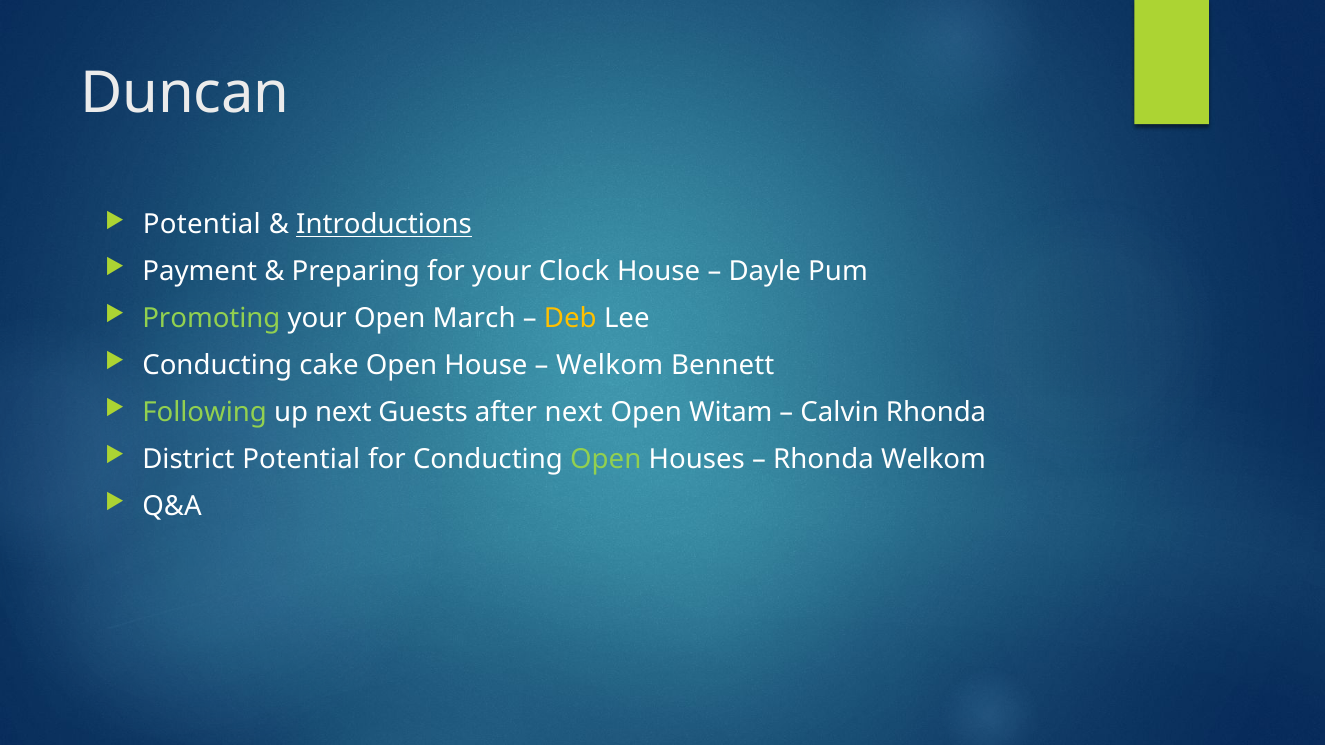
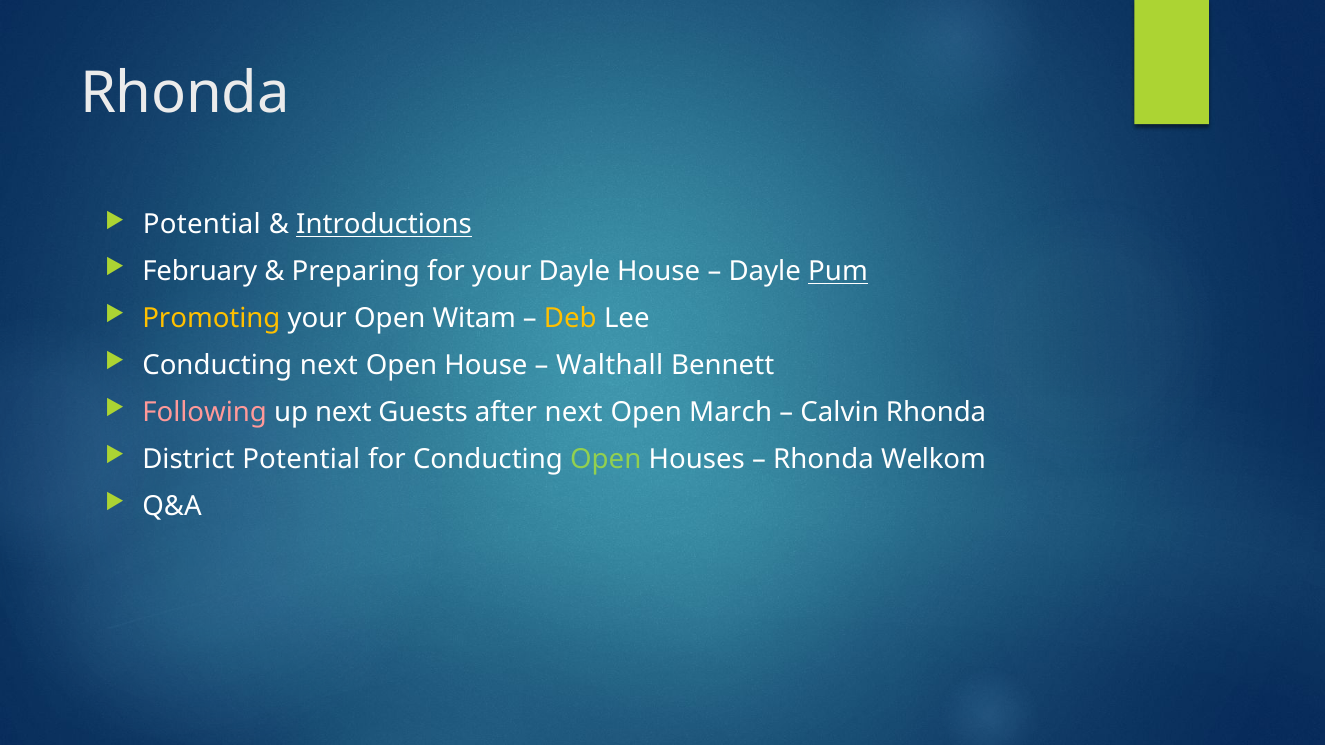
Duncan at (185, 93): Duncan -> Rhonda
Payment: Payment -> February
your Clock: Clock -> Dayle
Pum underline: none -> present
Promoting colour: light green -> yellow
March: March -> Witam
Conducting cake: cake -> next
Welkom at (610, 366): Welkom -> Walthall
Following colour: light green -> pink
Witam: Witam -> March
